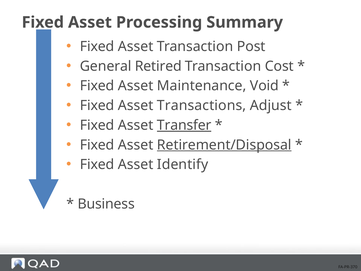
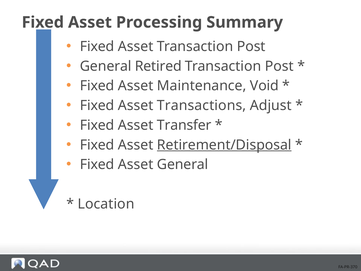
Cost at (279, 66): Cost -> Post
Transfer underline: present -> none
Asset Identify: Identify -> General
Business: Business -> Location
